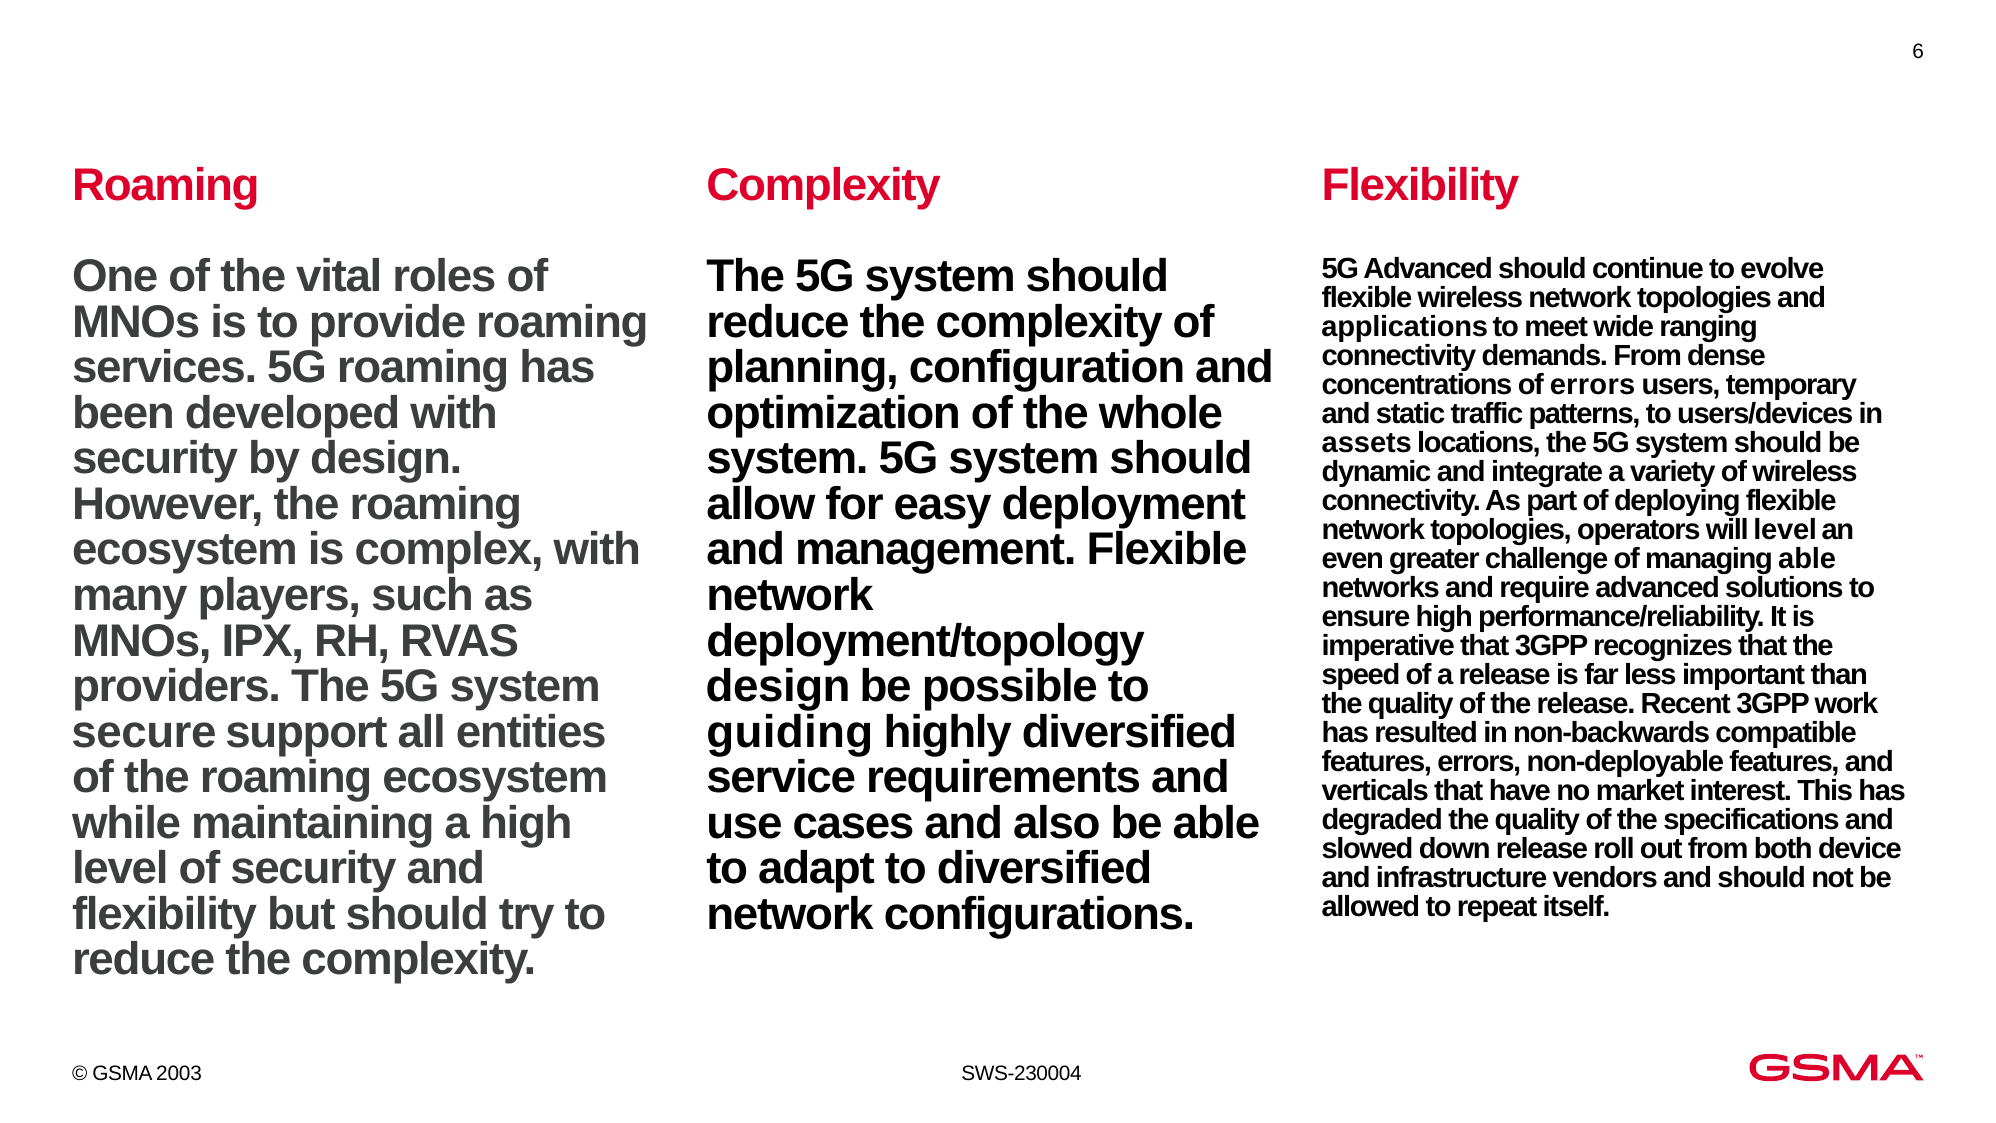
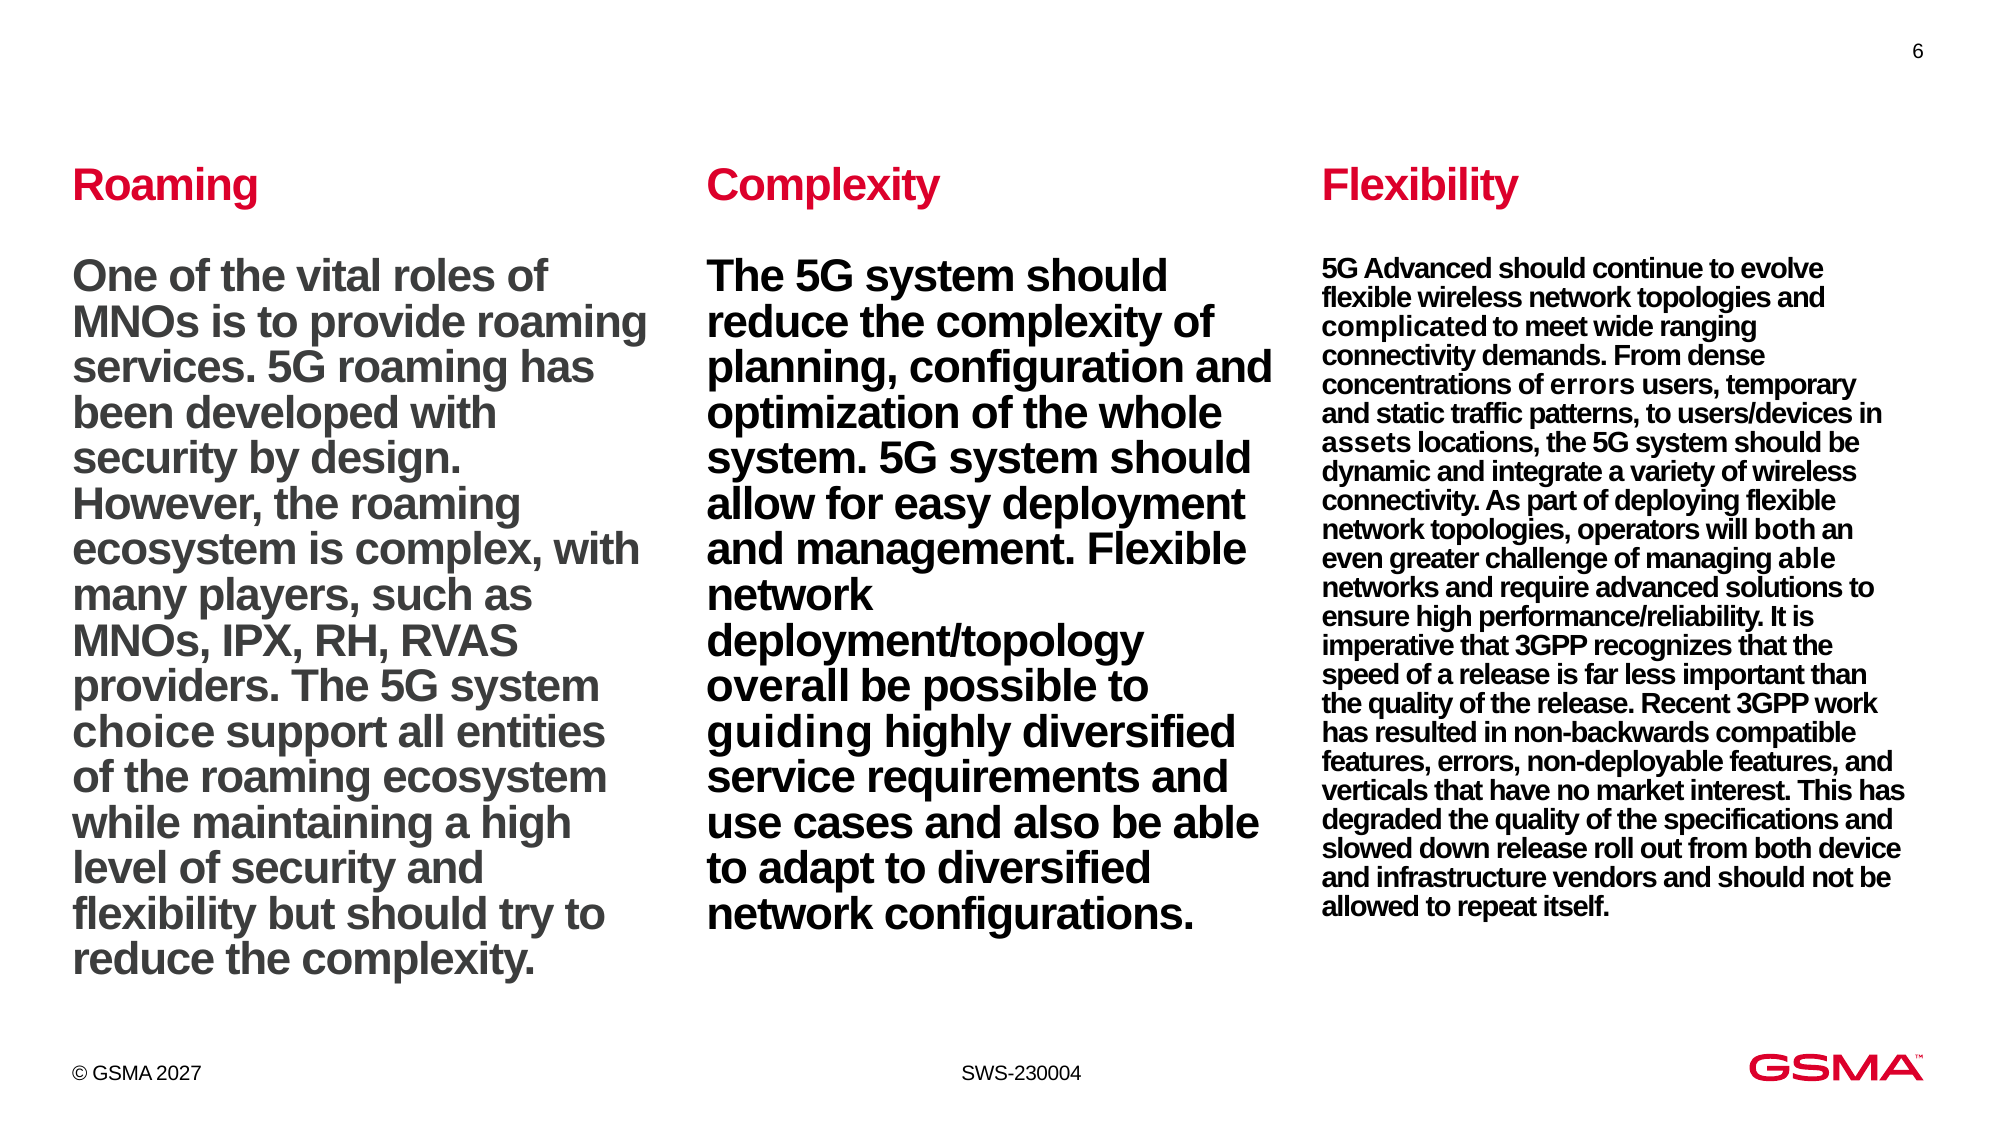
applications: applications -> complicated
will level: level -> both
design at (778, 686): design -> overall
secure: secure -> choice
2003: 2003 -> 2027
